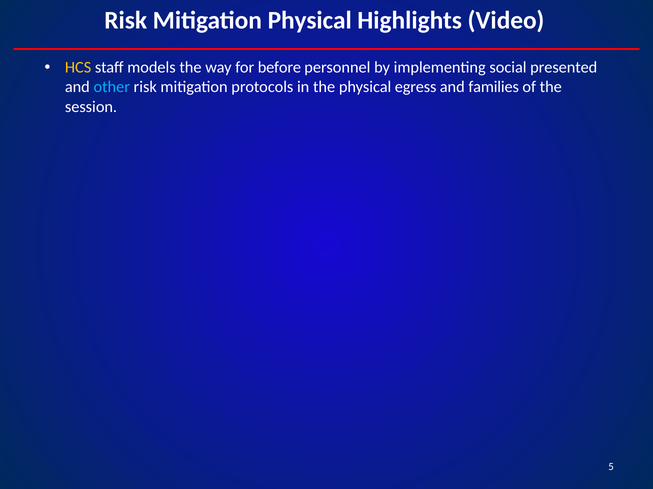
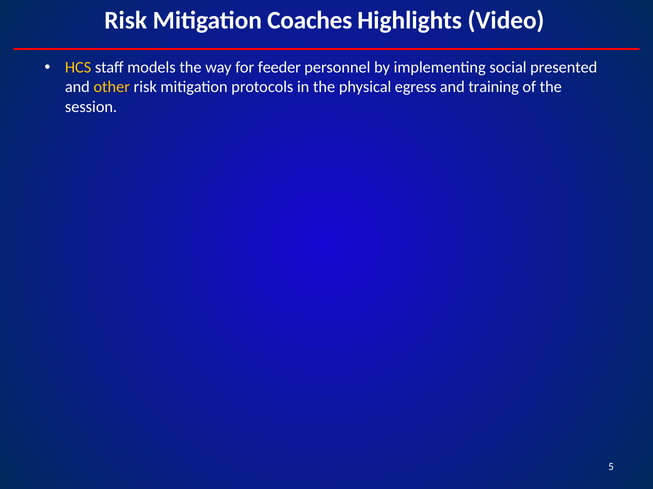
Mitigation Physical: Physical -> Coaches
before: before -> feeder
other colour: light blue -> yellow
families: families -> training
